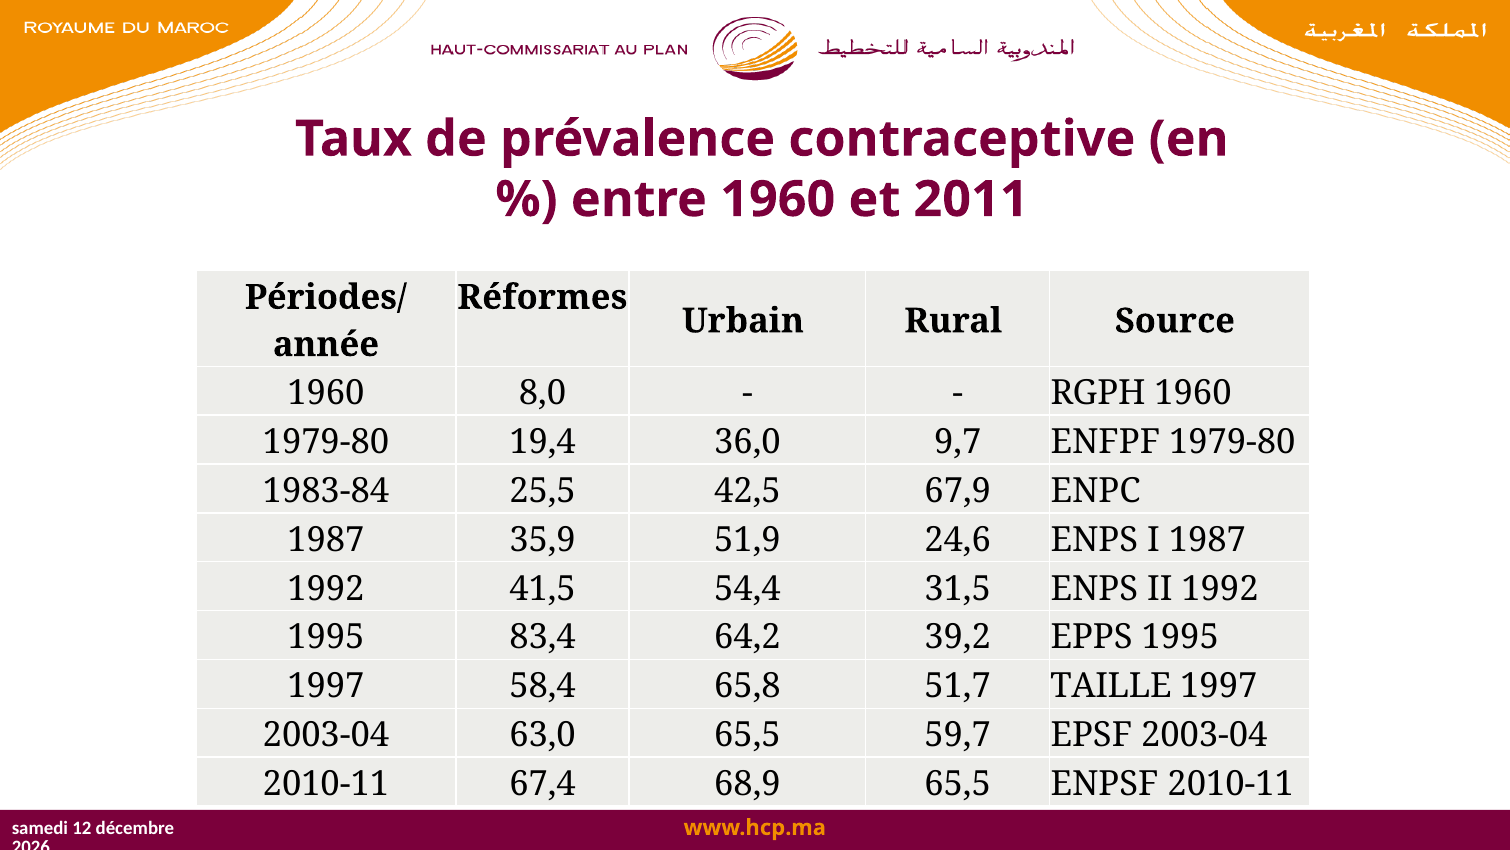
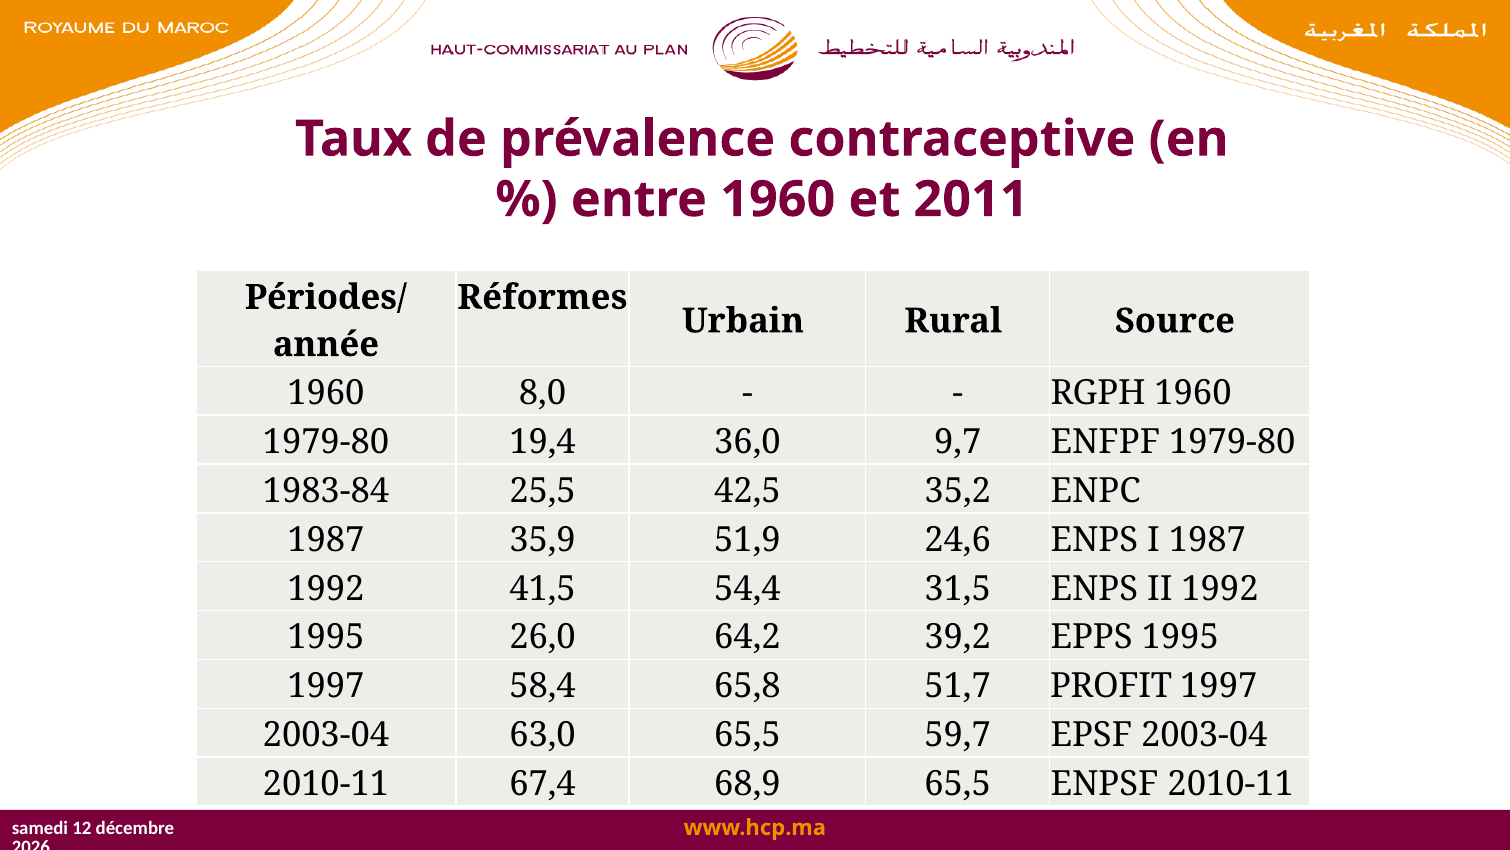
67,9: 67,9 -> 35,2
83,4: 83,4 -> 26,0
TAILLE: TAILLE -> PROFIT
